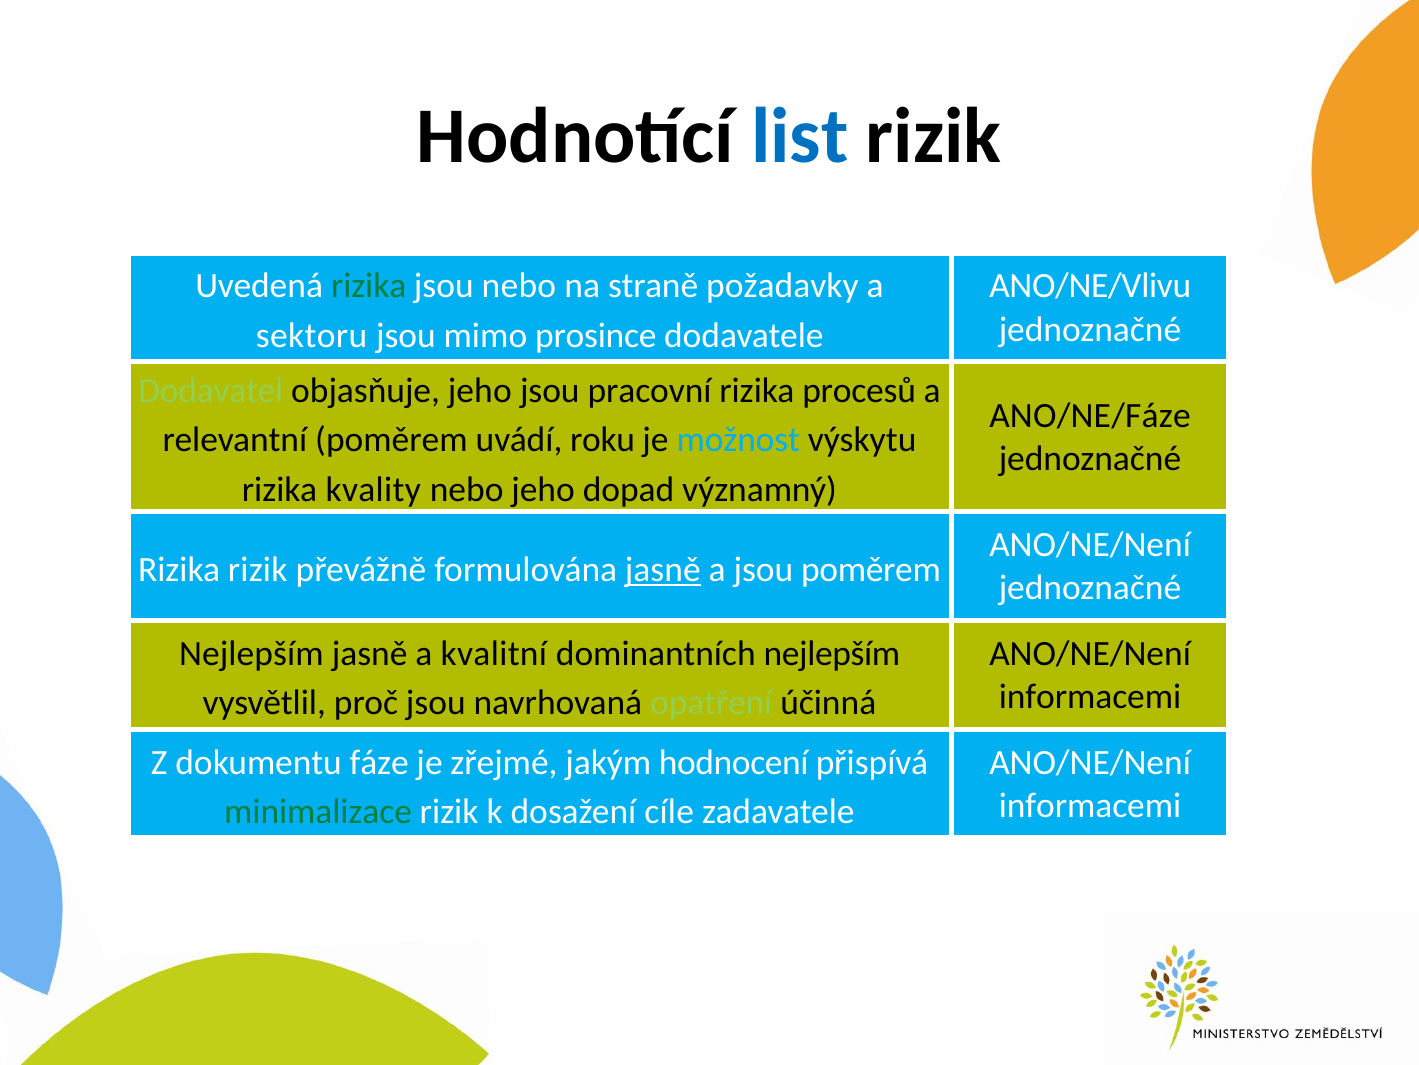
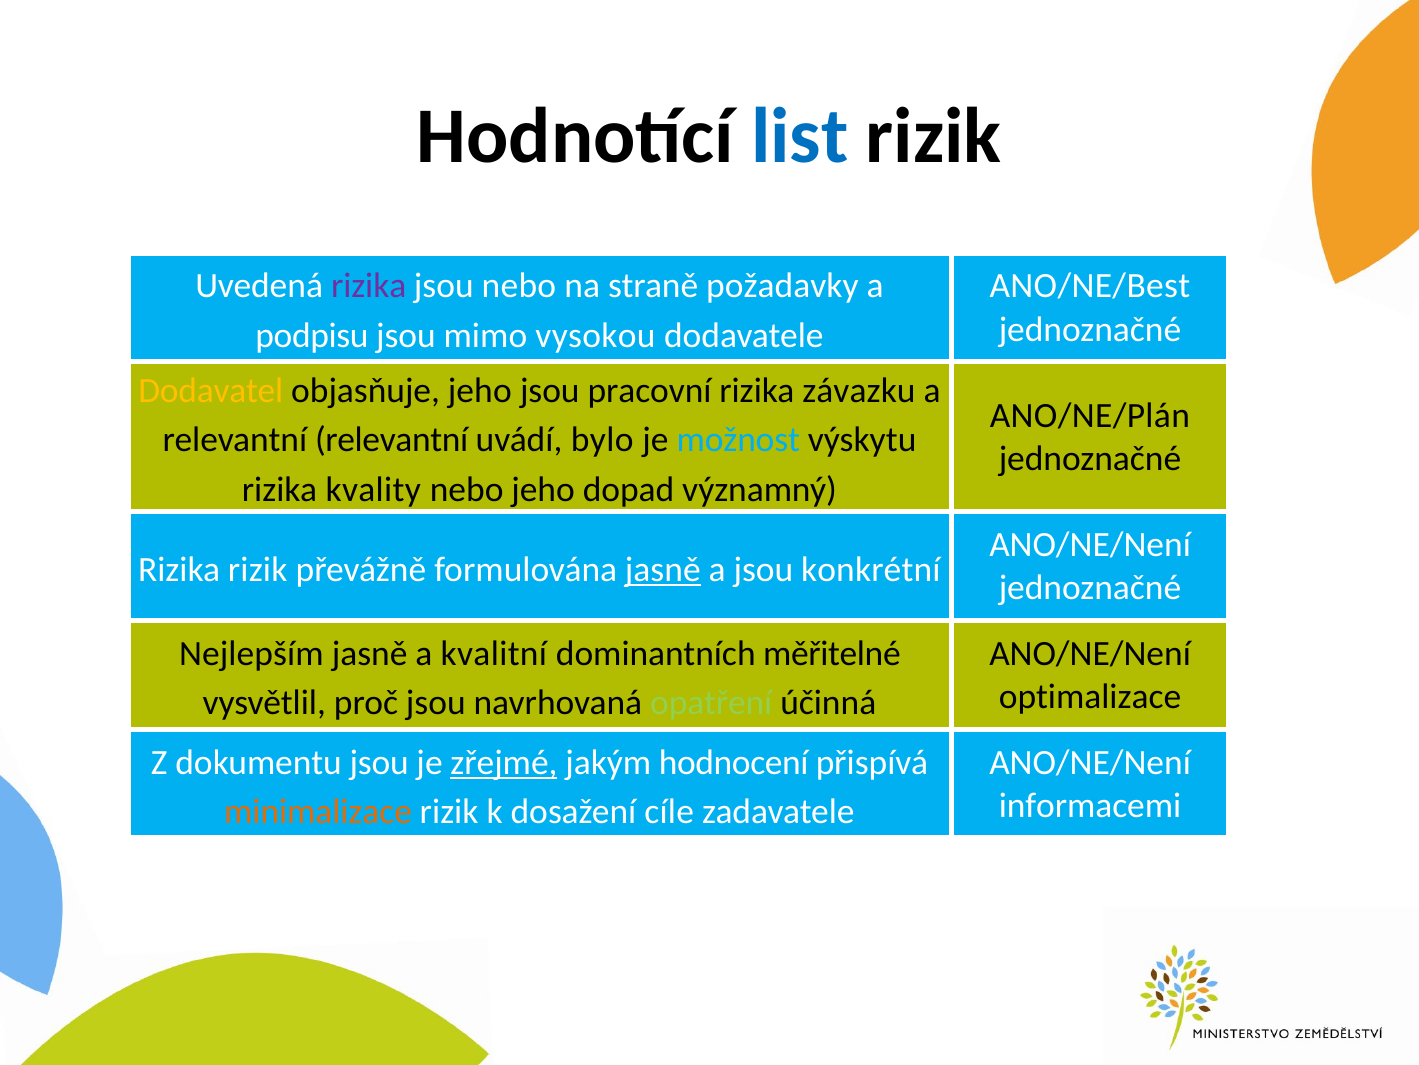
rizika at (369, 286) colour: green -> purple
ANO/NE/Vlivu: ANO/NE/Vlivu -> ANO/NE/Best
sektoru: sektoru -> podpisu
prosince: prosince -> vysokou
Dodavatel colour: light green -> yellow
procesů: procesů -> závazku
ANO/NE/Fáze: ANO/NE/Fáze -> ANO/NE/Plán
relevantní poměrem: poměrem -> relevantní
roku: roku -> bylo
jsou poměrem: poměrem -> konkrétní
dominantních nejlepším: nejlepším -> měřitelné
informacemi at (1090, 696): informacemi -> optimalizace
dokumentu fáze: fáze -> jsou
zřejmé underline: none -> present
minimalizace colour: green -> orange
